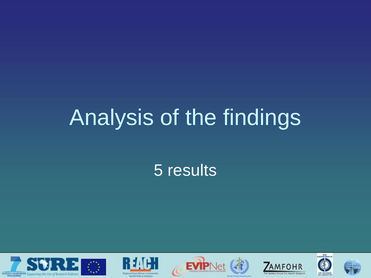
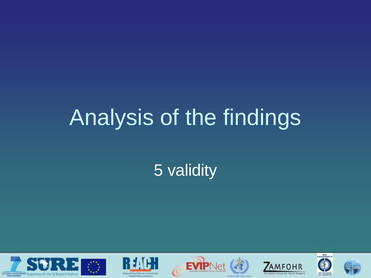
results: results -> validity
